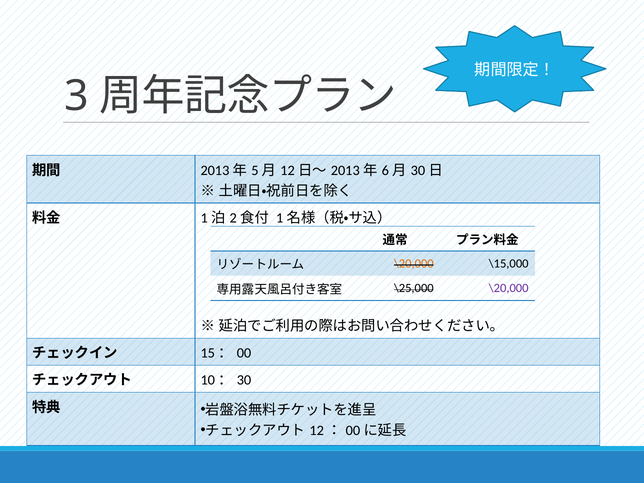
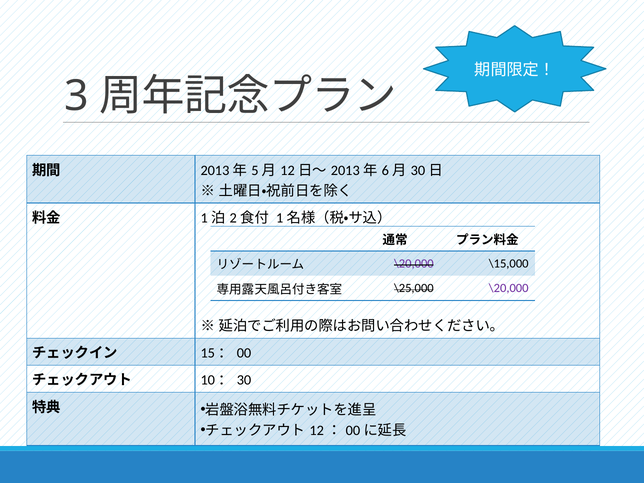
\20,000 at (414, 264) colour: orange -> purple
